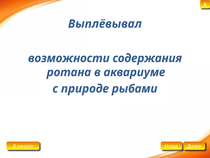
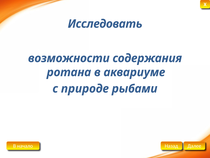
Выплёвывал: Выплёвывал -> Исследовать
